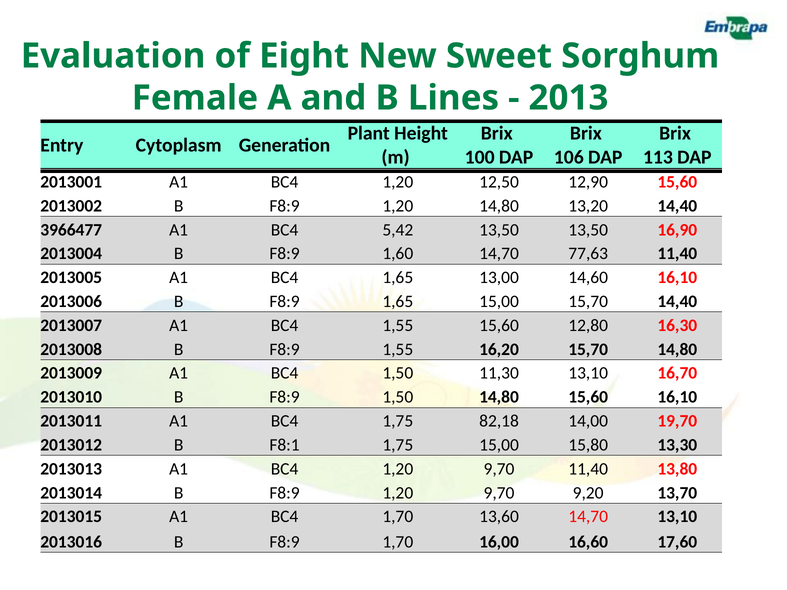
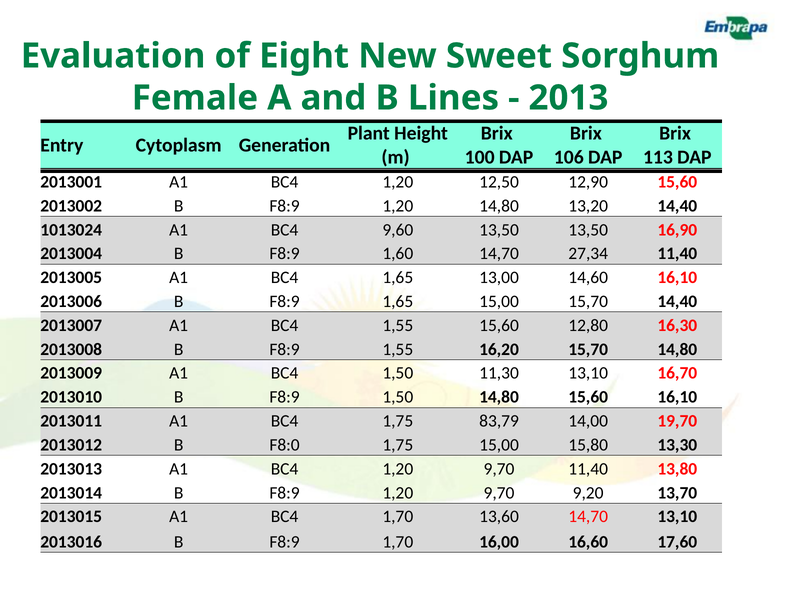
3966477: 3966477 -> 1013024
5,42: 5,42 -> 9,60
77,63: 77,63 -> 27,34
82,18: 82,18 -> 83,79
F8:1: F8:1 -> F8:0
